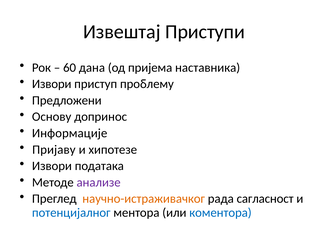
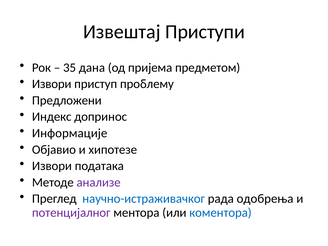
60: 60 -> 35
наставника: наставника -> предметом
Основу: Основу -> Индекс
Пријаву: Пријаву -> Објавио
научно-истраживачког colour: orange -> blue
сагласност: сагласност -> одобрења
потенцијалног colour: blue -> purple
